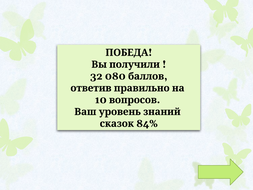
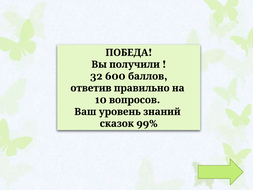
080: 080 -> 600
84%: 84% -> 99%
